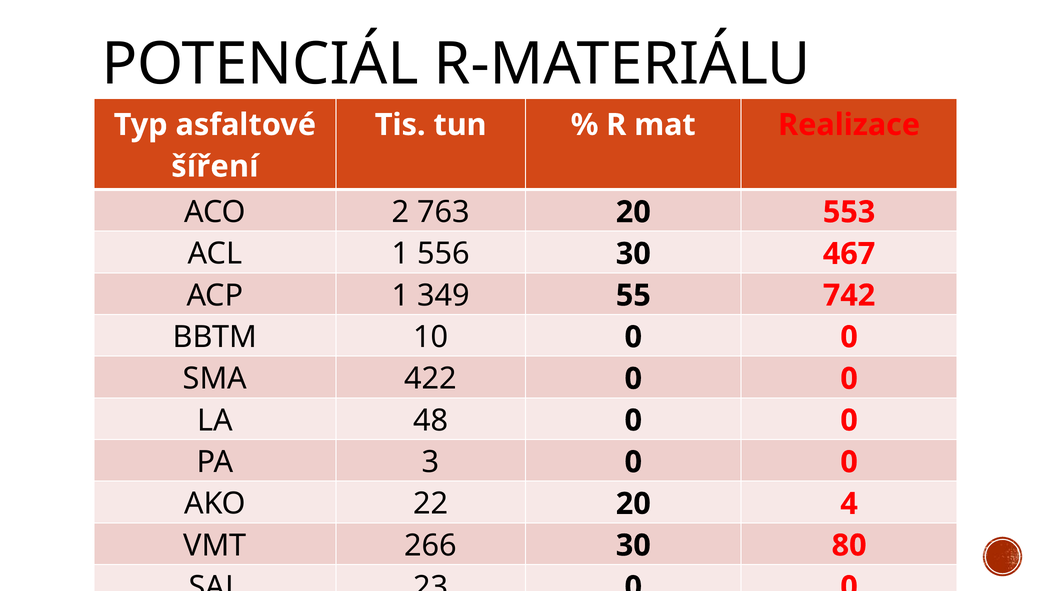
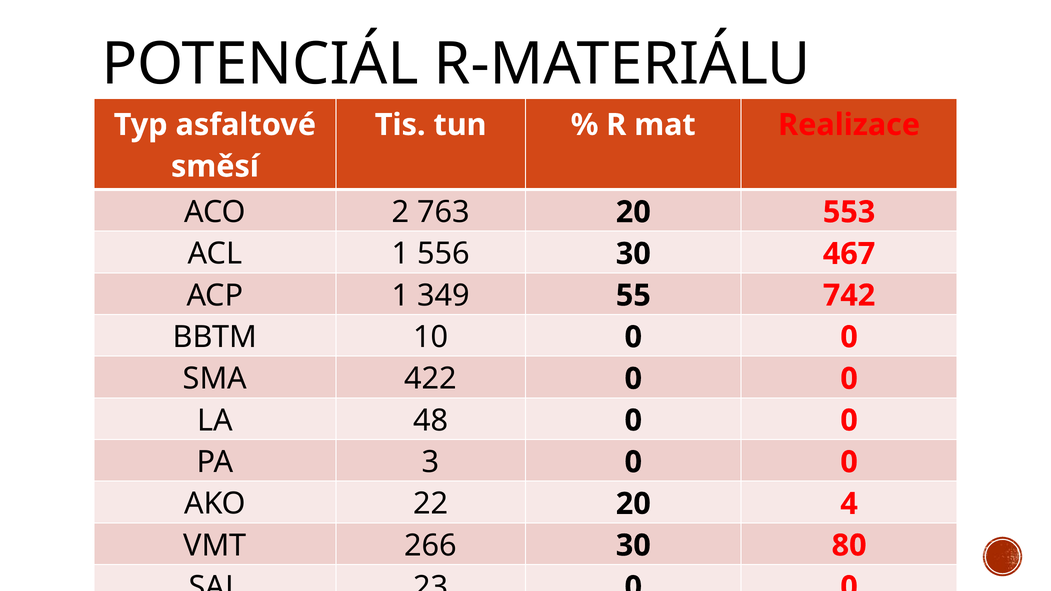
šíření: šíření -> směsí
